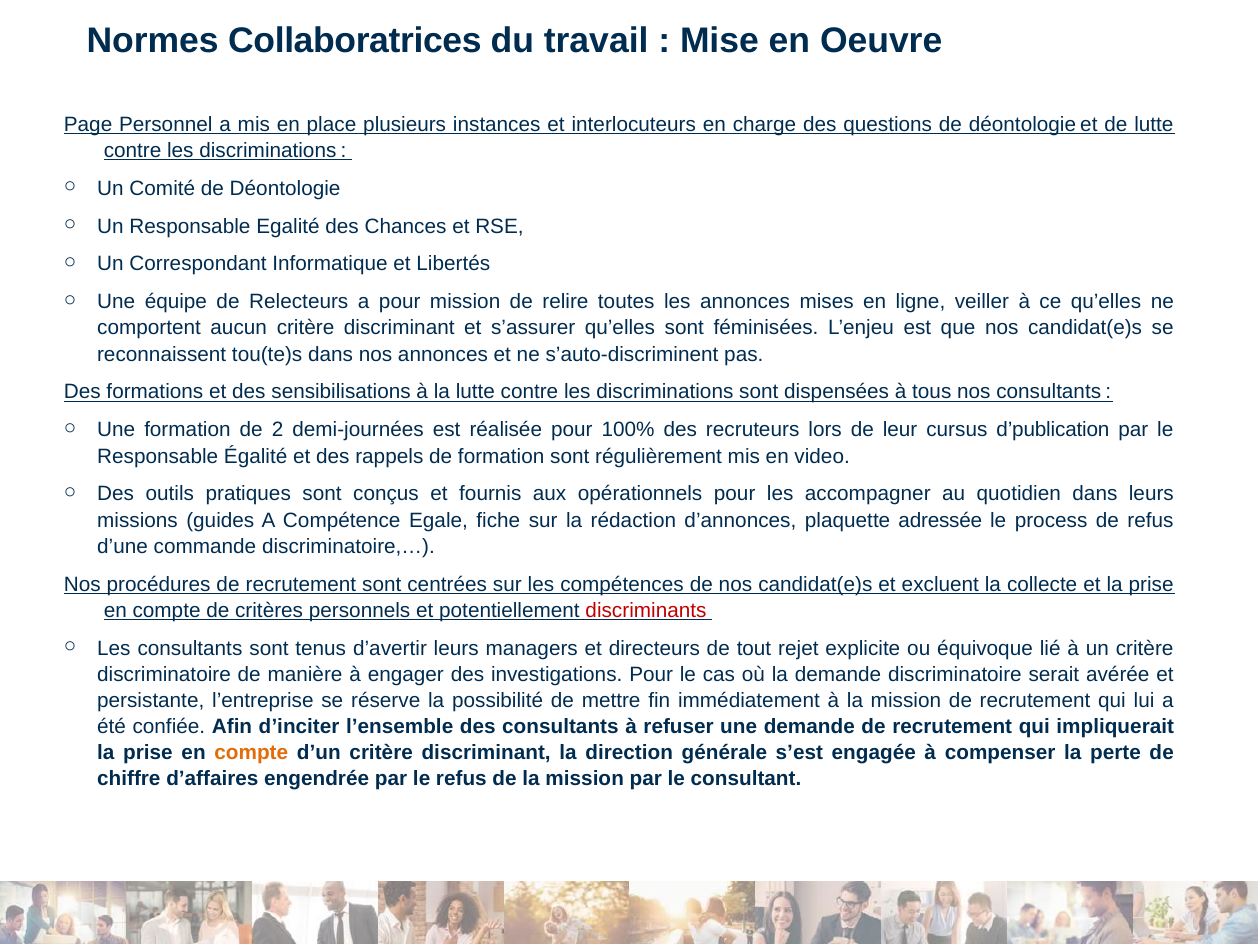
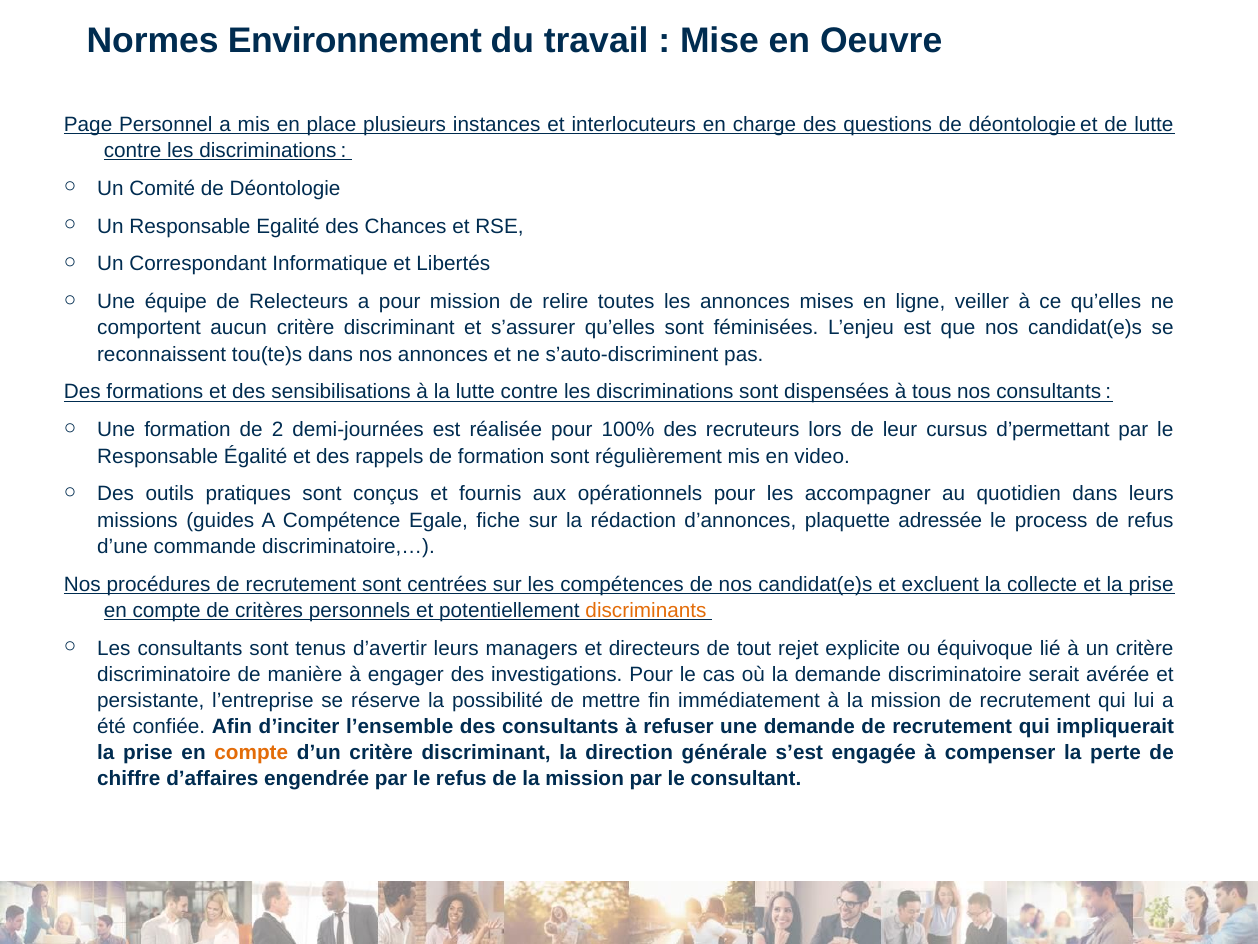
Collaboratrices: Collaboratrices -> Environnement
d’publication: d’publication -> d’permettant
discriminants colour: red -> orange
